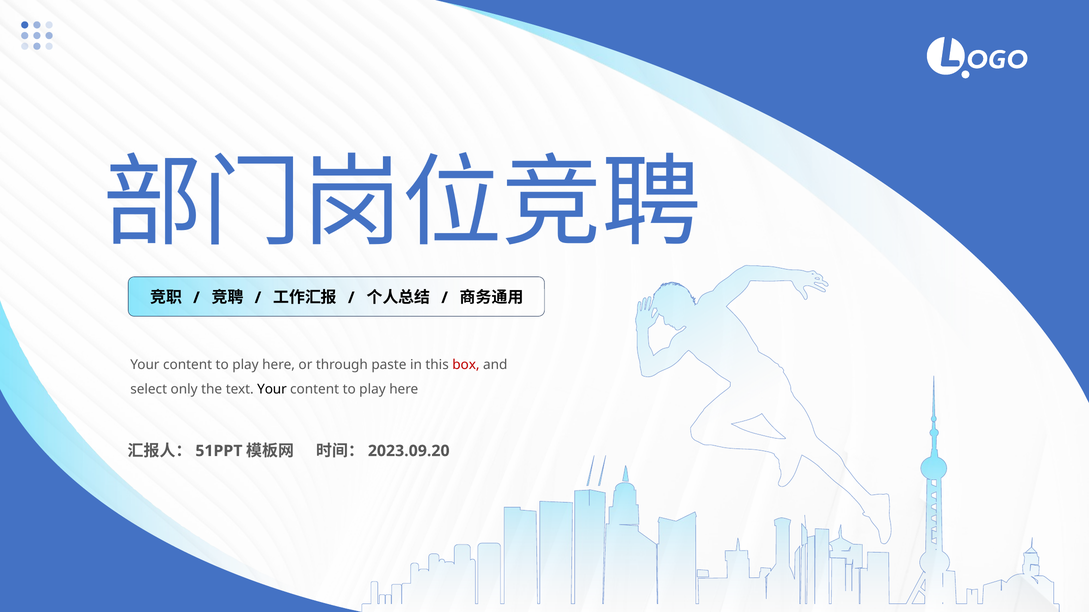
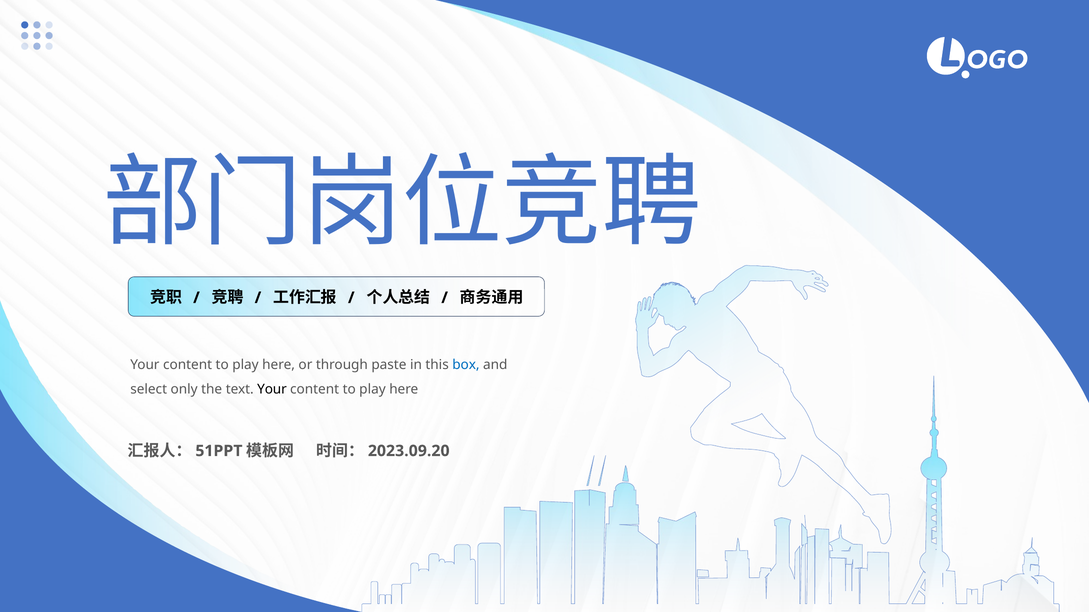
box colour: red -> blue
